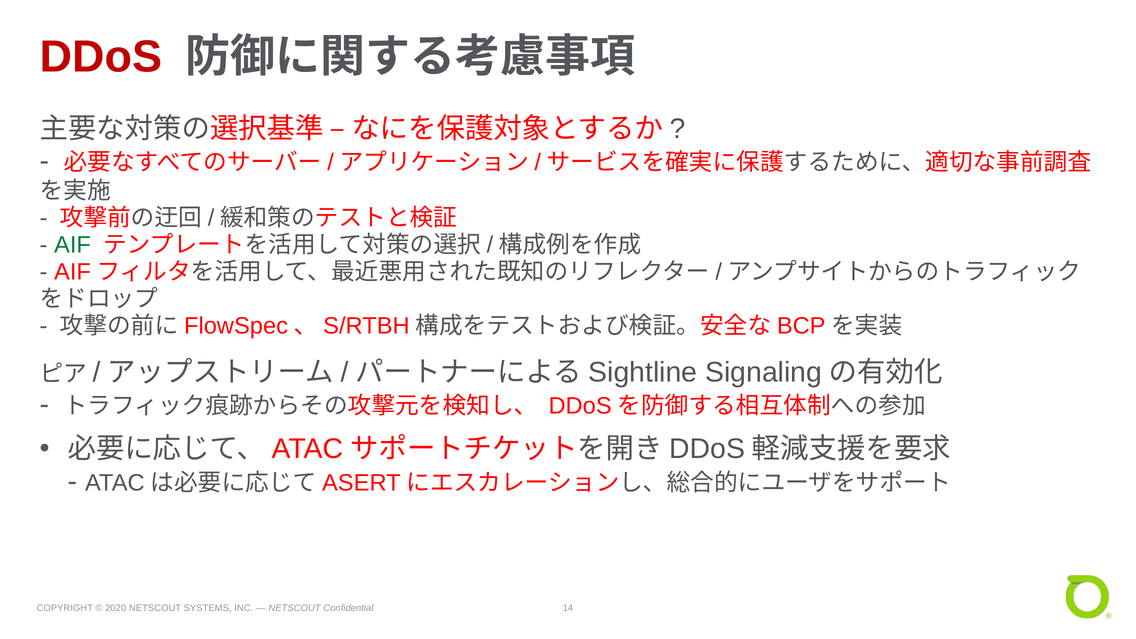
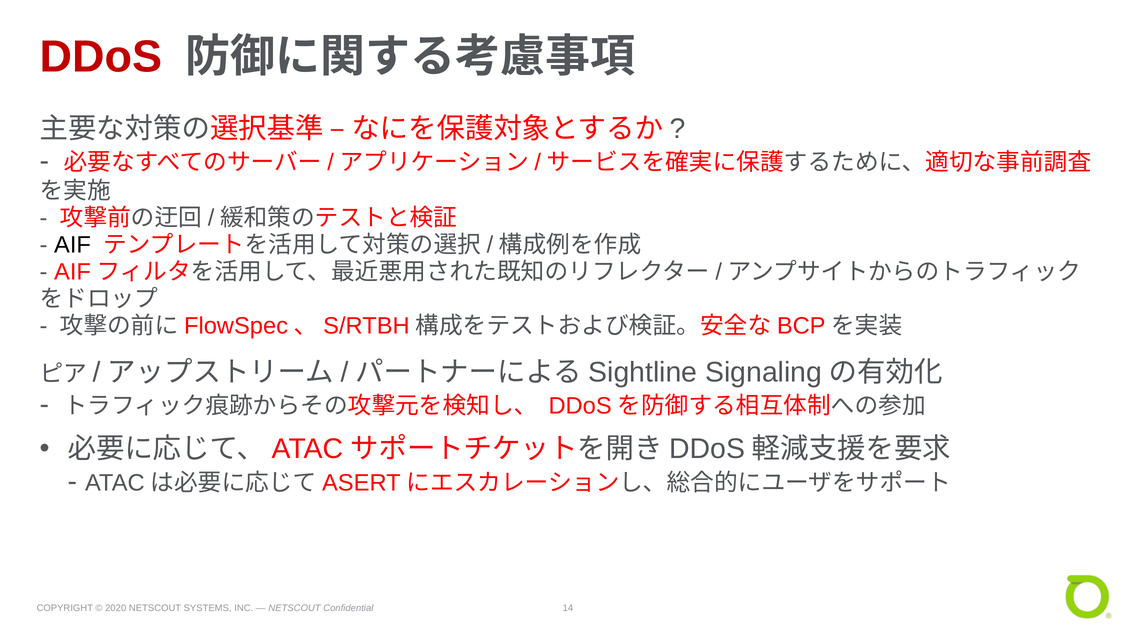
AIF colour: green -> black
